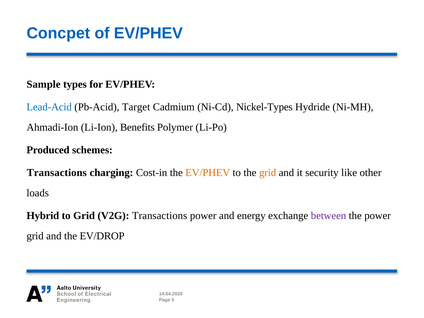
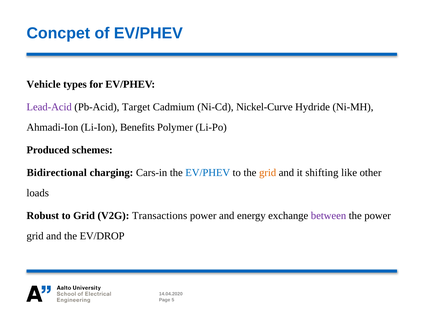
Sample: Sample -> Vehicle
Lead-Acid colour: blue -> purple
Nickel-Types: Nickel-Types -> Nickel-Curve
Transactions at (57, 173): Transactions -> Bidirectional
Cost-in: Cost-in -> Cars-in
EV/PHEV at (208, 173) colour: orange -> blue
security: security -> shifting
Hybrid: Hybrid -> Robust
